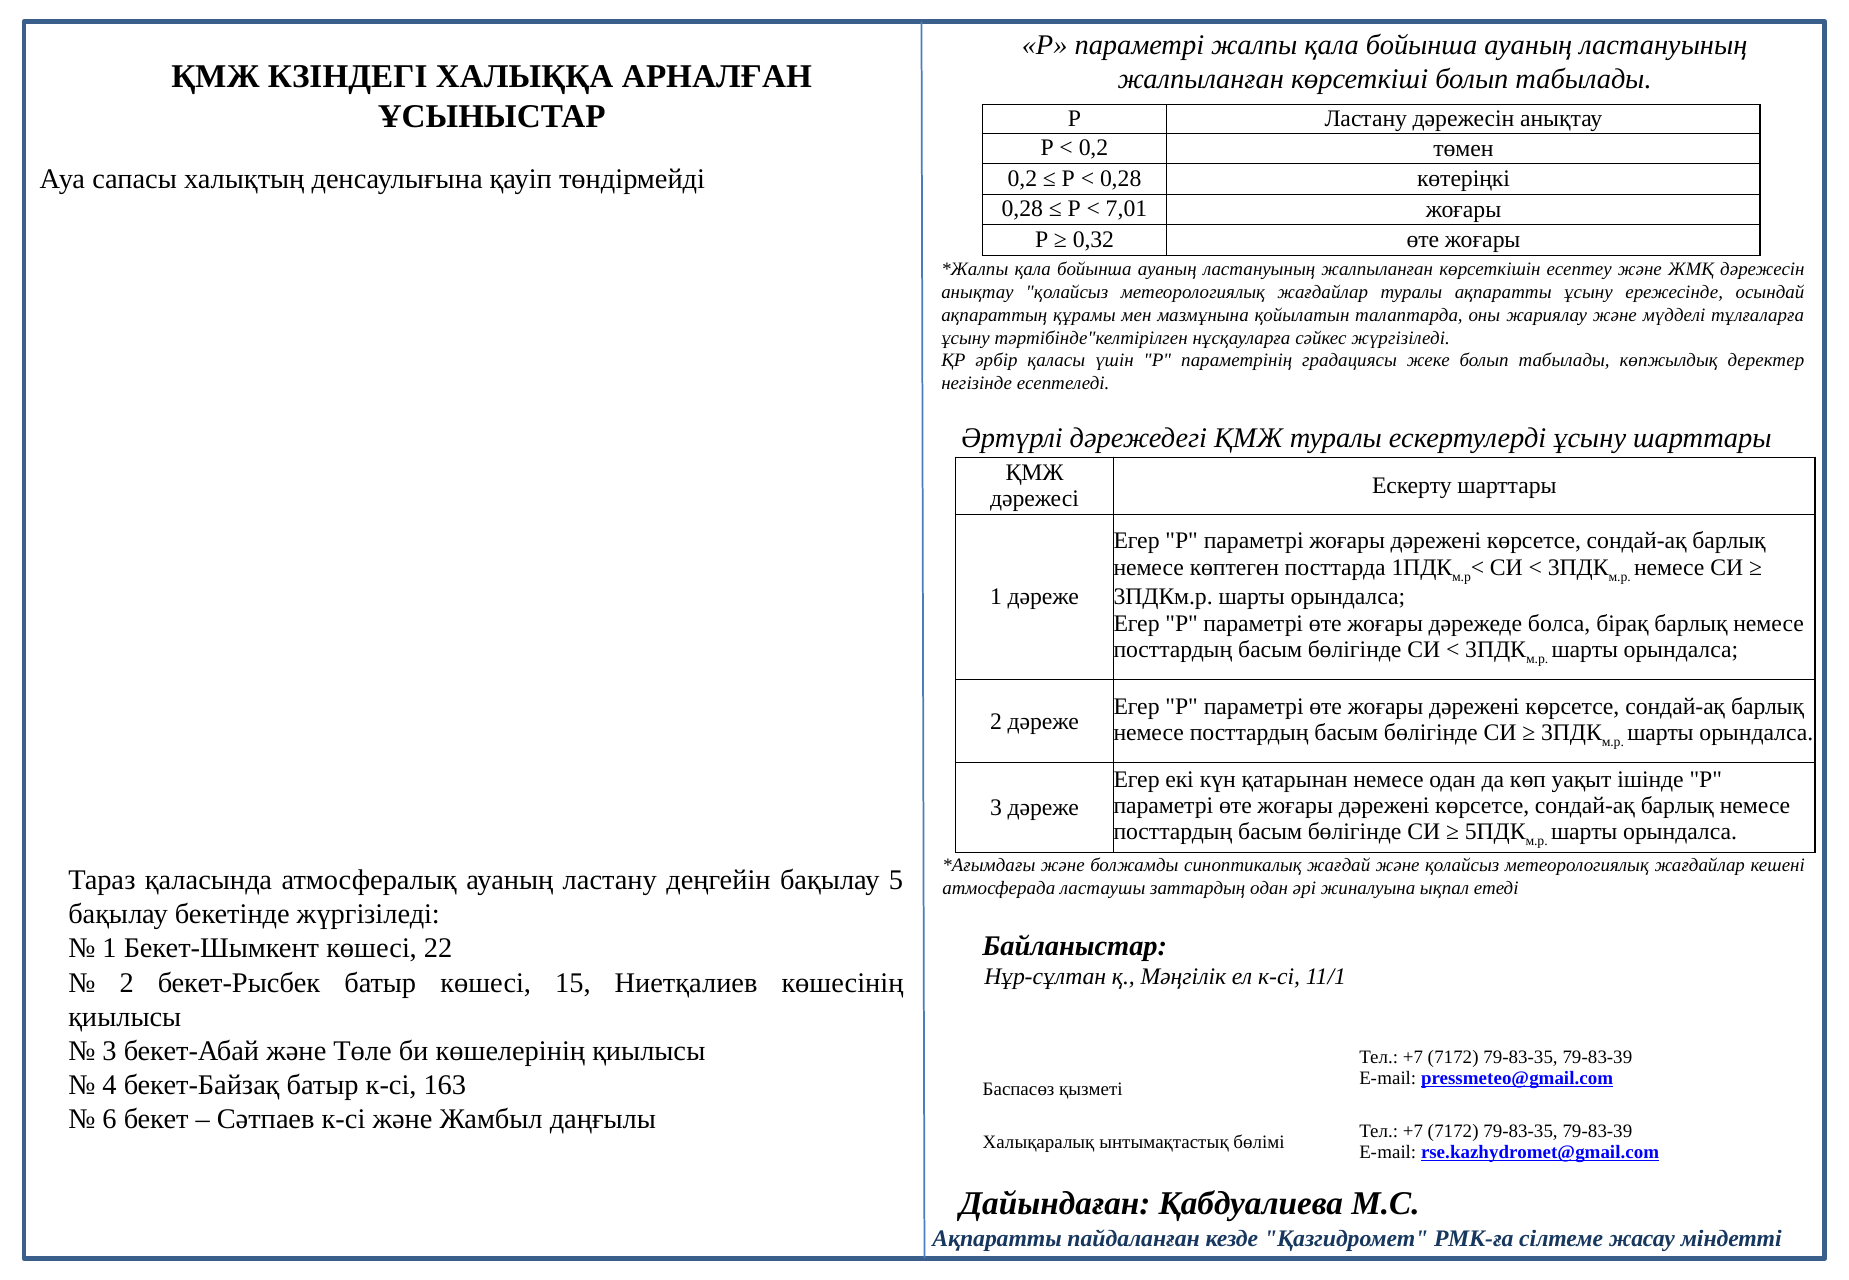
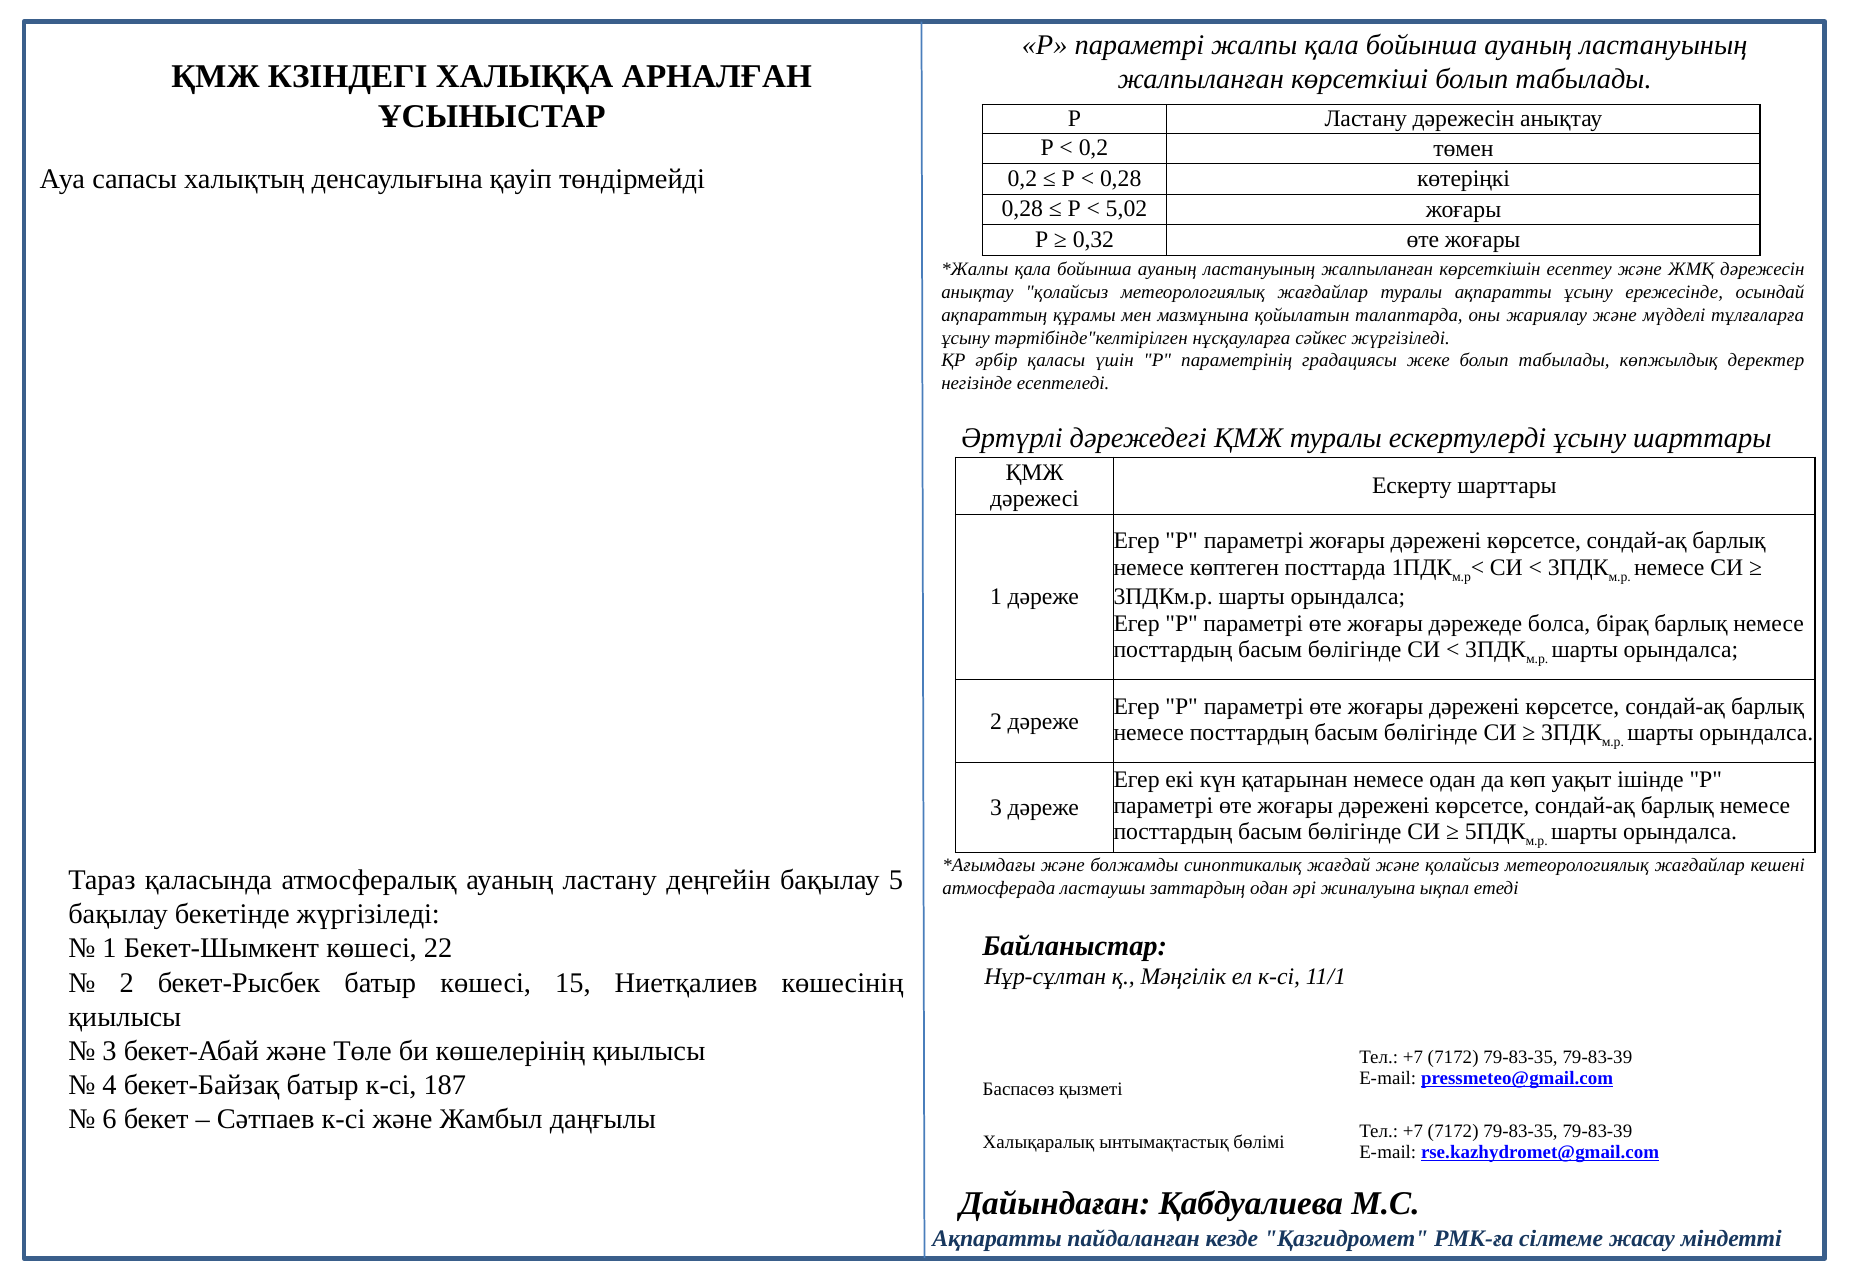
7,01: 7,01 -> 5,02
163: 163 -> 187
